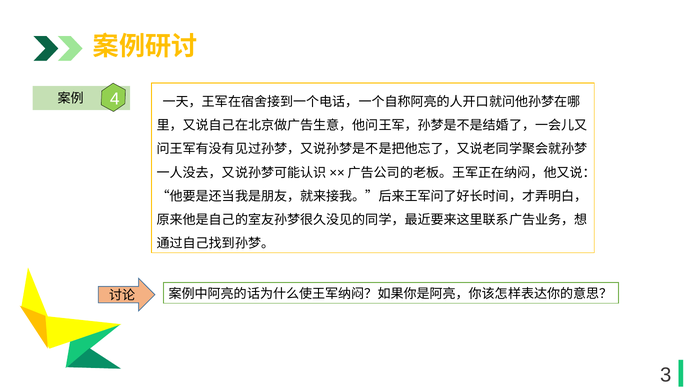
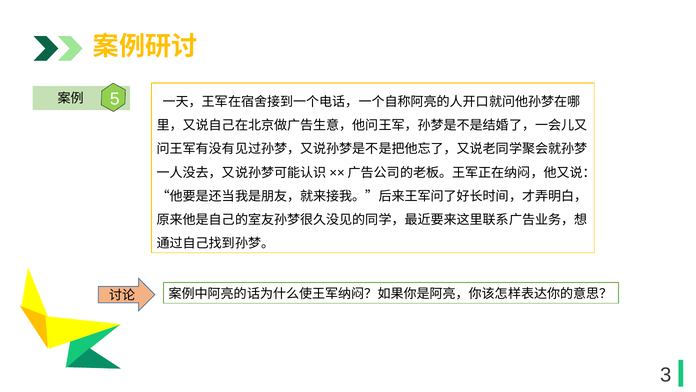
4: 4 -> 5
